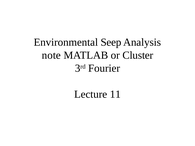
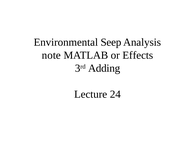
Cluster: Cluster -> Effects
Fourier: Fourier -> Adding
11: 11 -> 24
